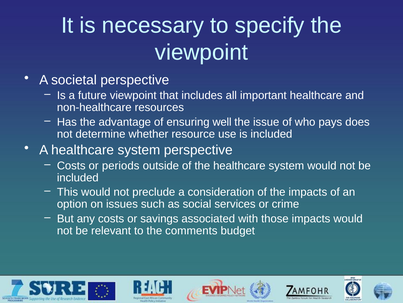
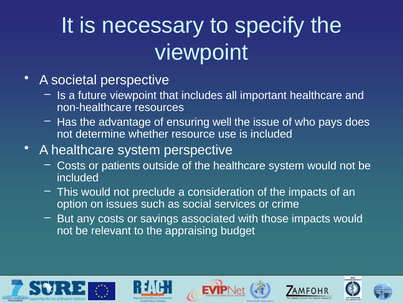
periods: periods -> patients
comments: comments -> appraising
